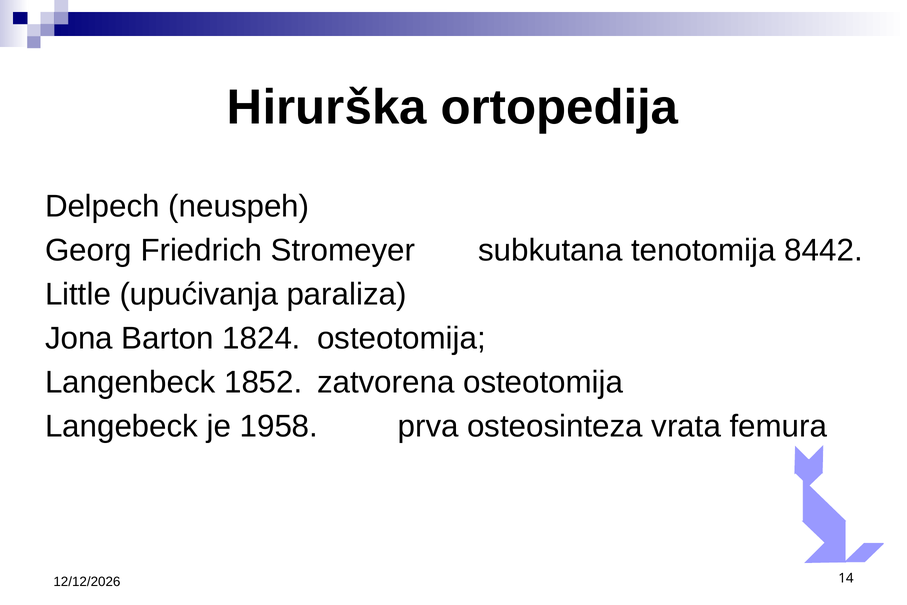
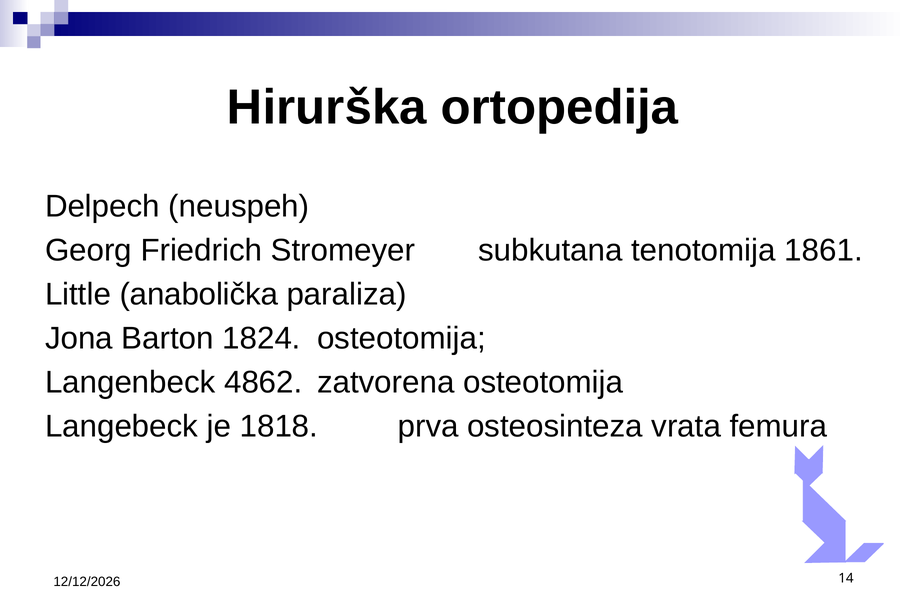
8442: 8442 -> 1861
upućivanja: upućivanja -> anabolička
1852: 1852 -> 4862
1958: 1958 -> 1818
